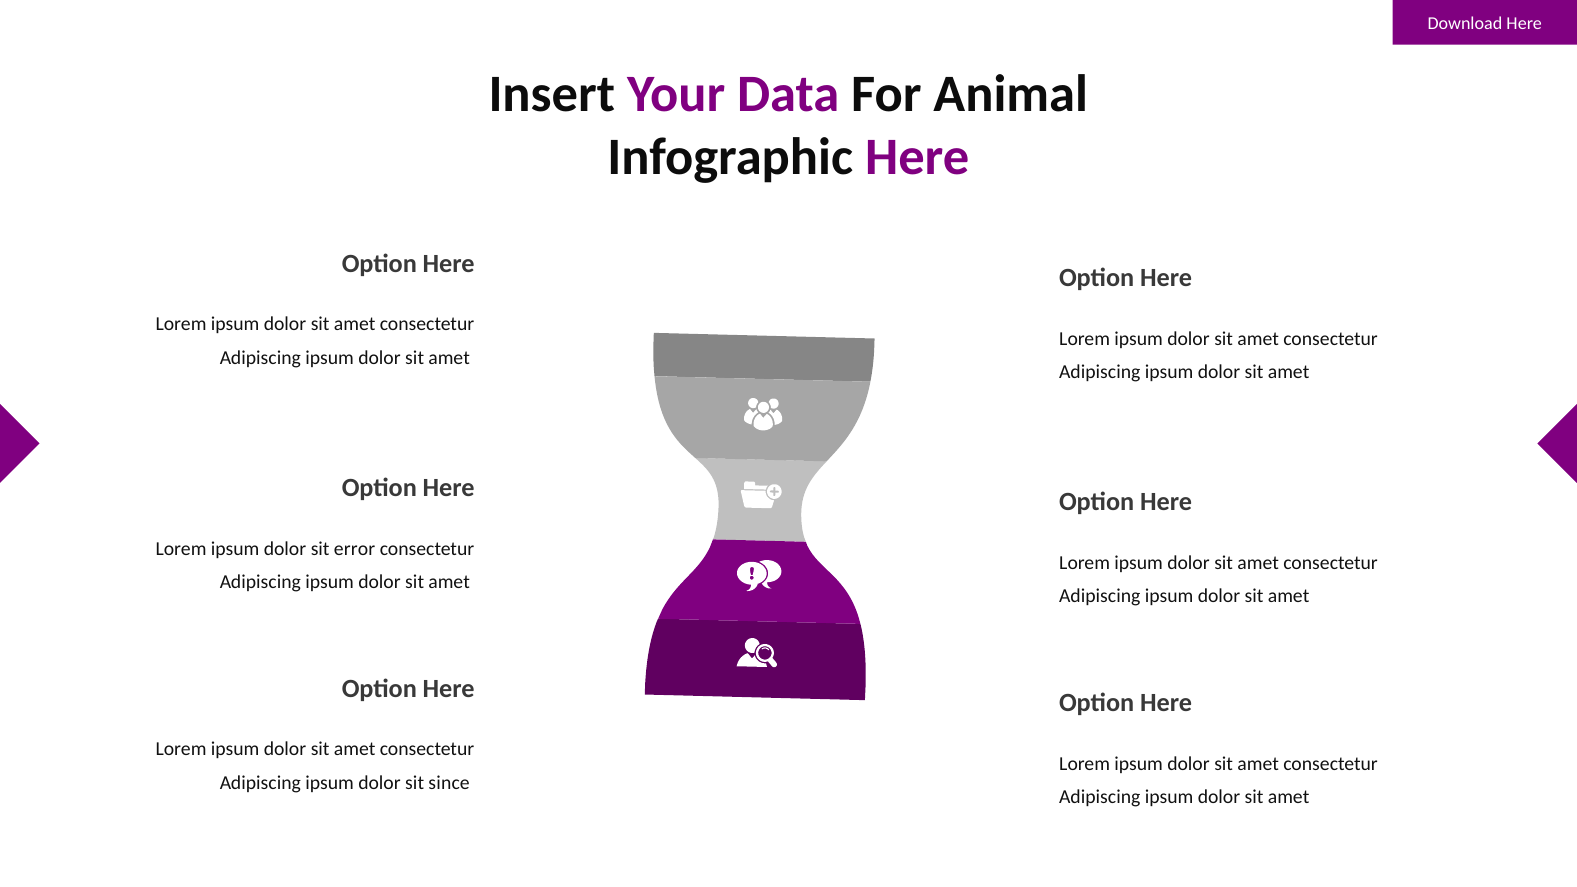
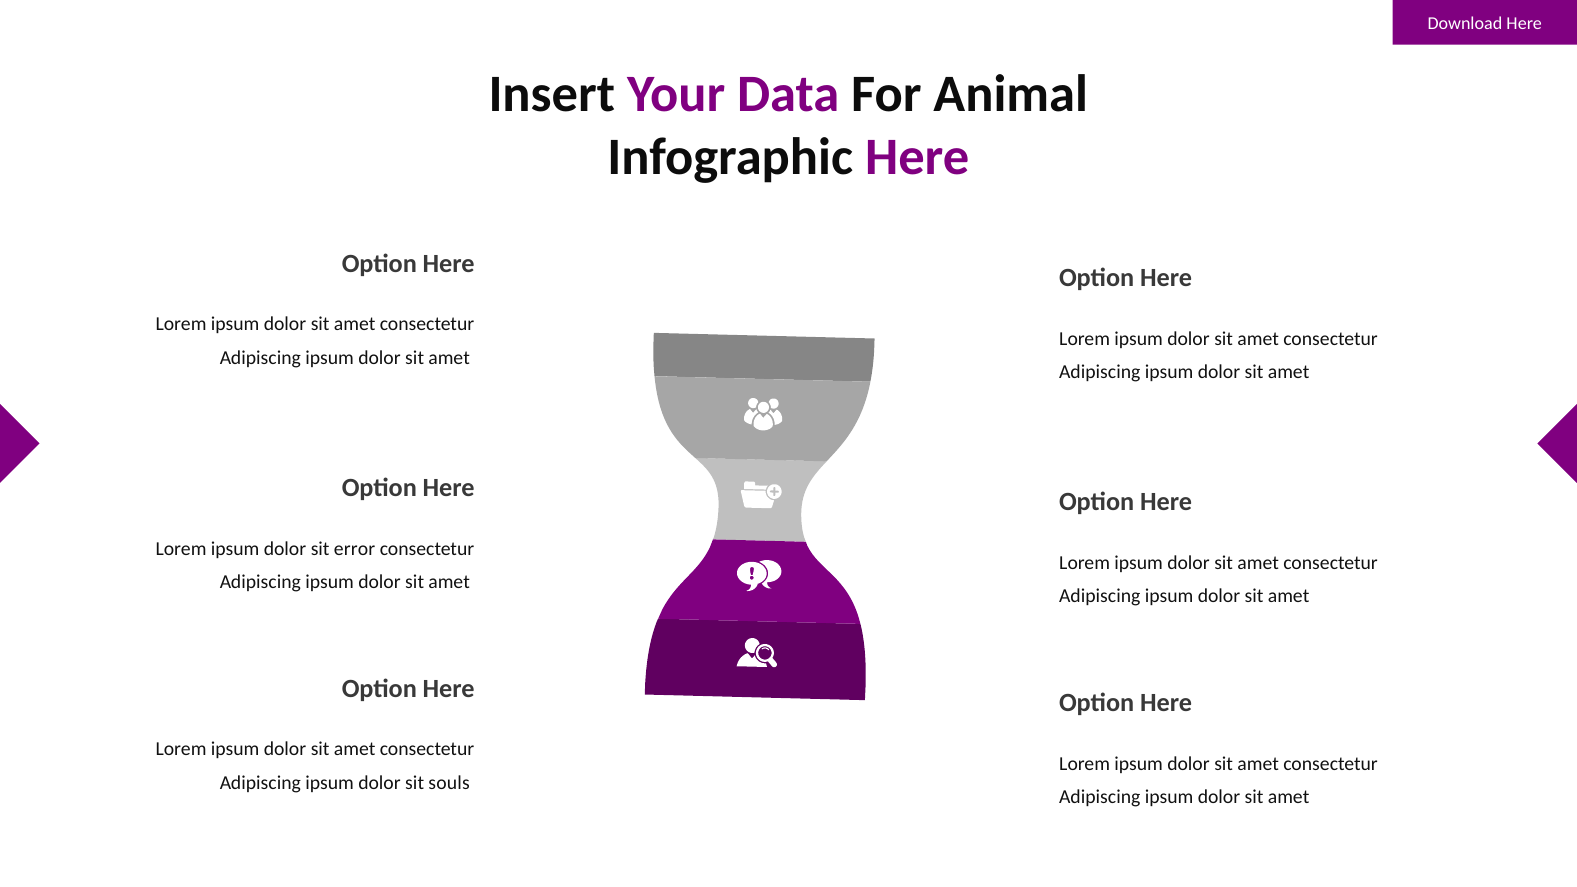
since: since -> souls
